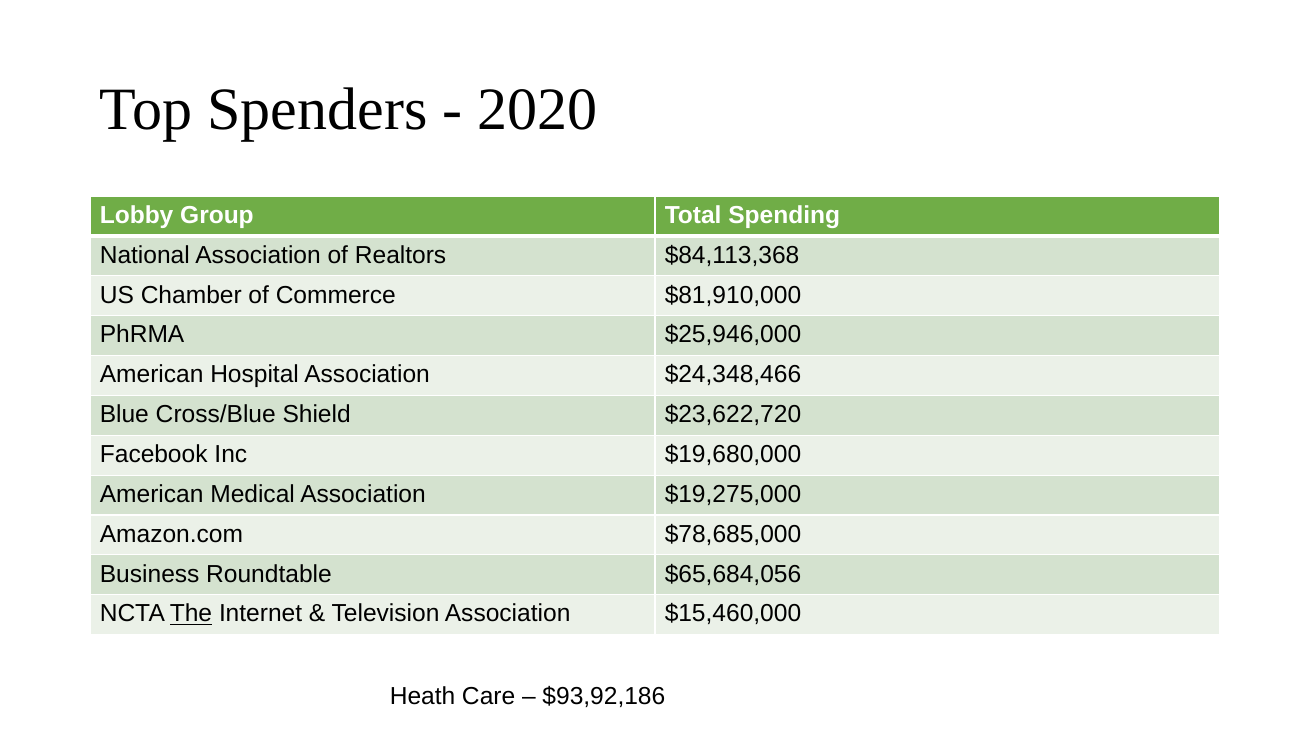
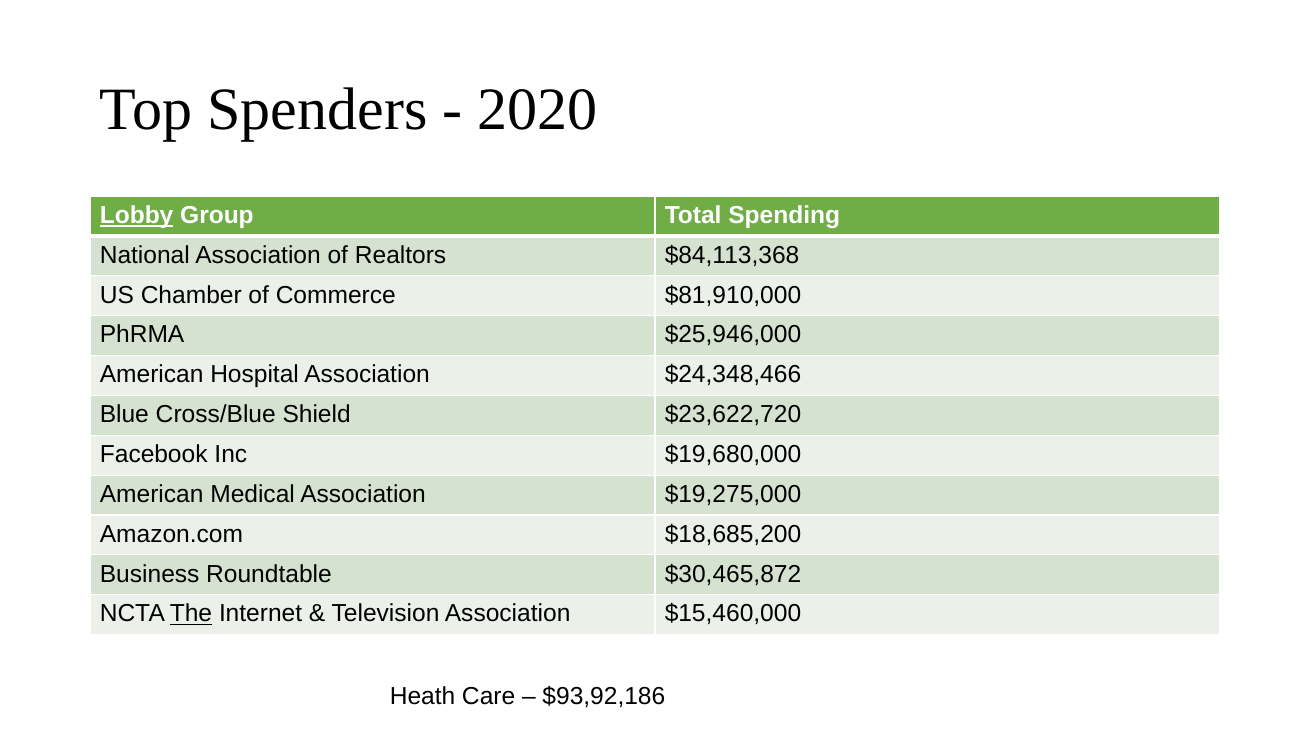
Lobby underline: none -> present
$78,685,000: $78,685,000 -> $18,685,200
$65,684,056: $65,684,056 -> $30,465,872
